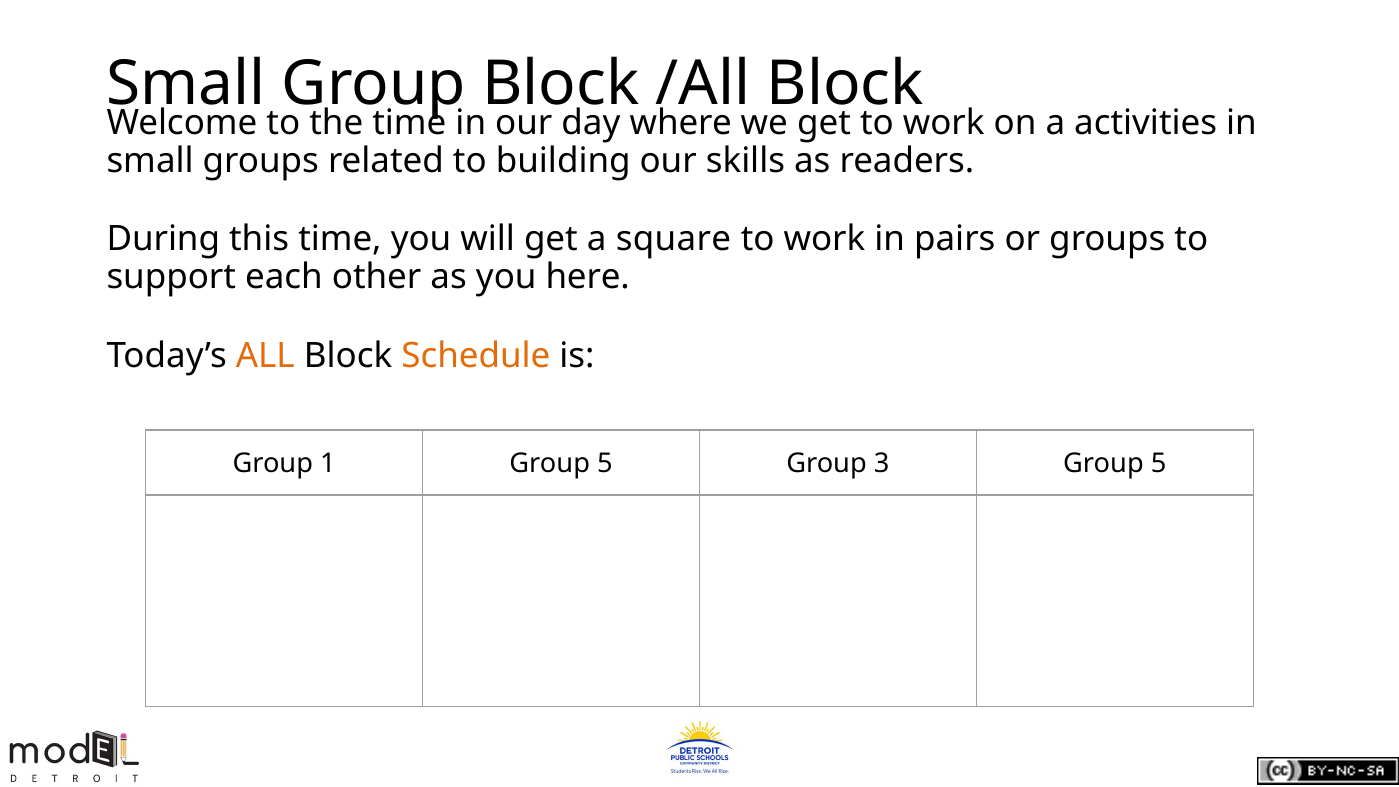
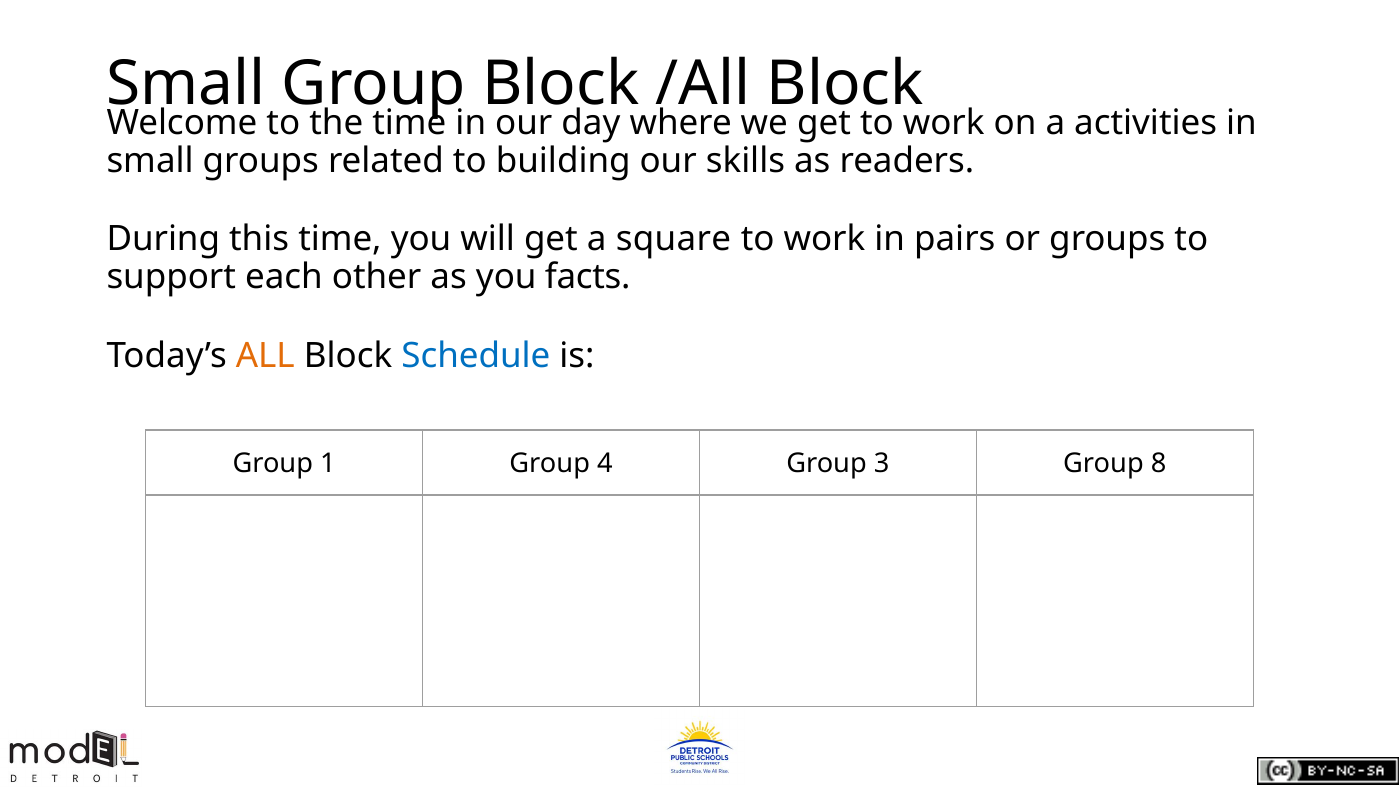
here: here -> facts
Schedule colour: orange -> blue
1 Group 5: 5 -> 4
3 Group 5: 5 -> 8
